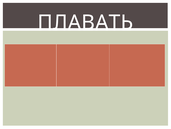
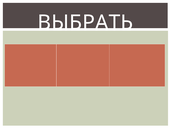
ПЛАВАТЬ: ПЛАВАТЬ -> ВЫБРАТЬ
